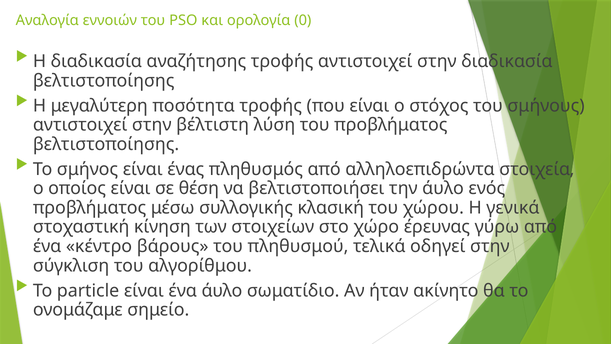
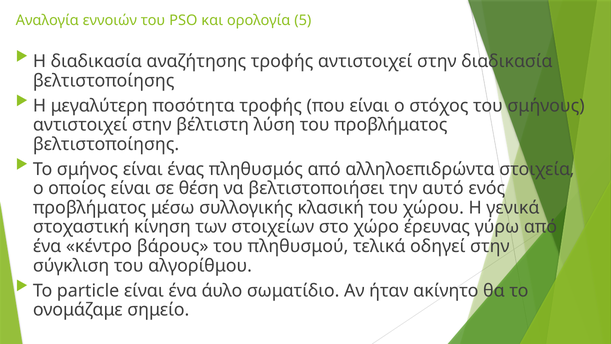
0: 0 -> 5
την άυλο: άυλο -> αυτό
